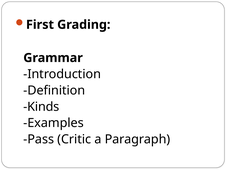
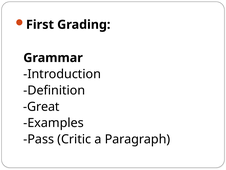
Kinds: Kinds -> Great
